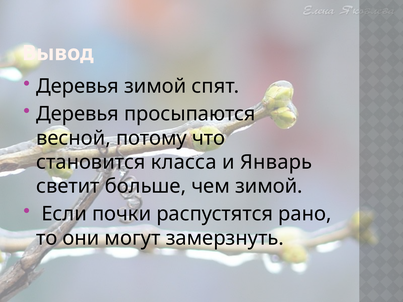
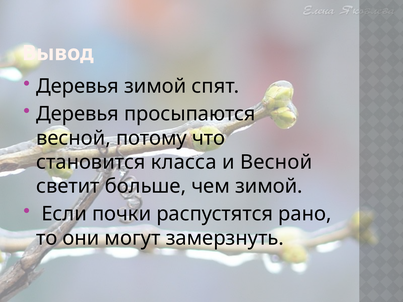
и Январь: Январь -> Весной
